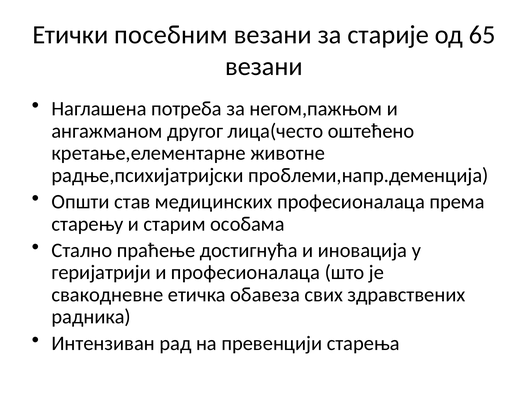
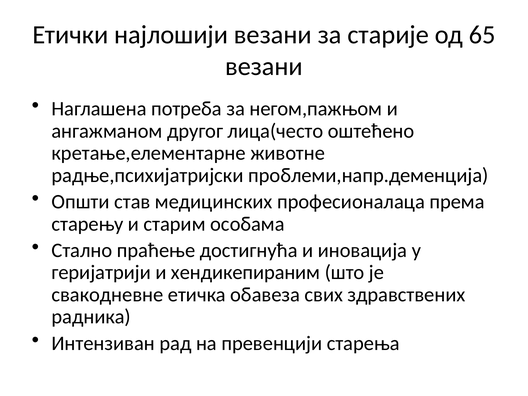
посебним: посебним -> најлошији
и професионалаца: професионалаца -> хендикепираним
